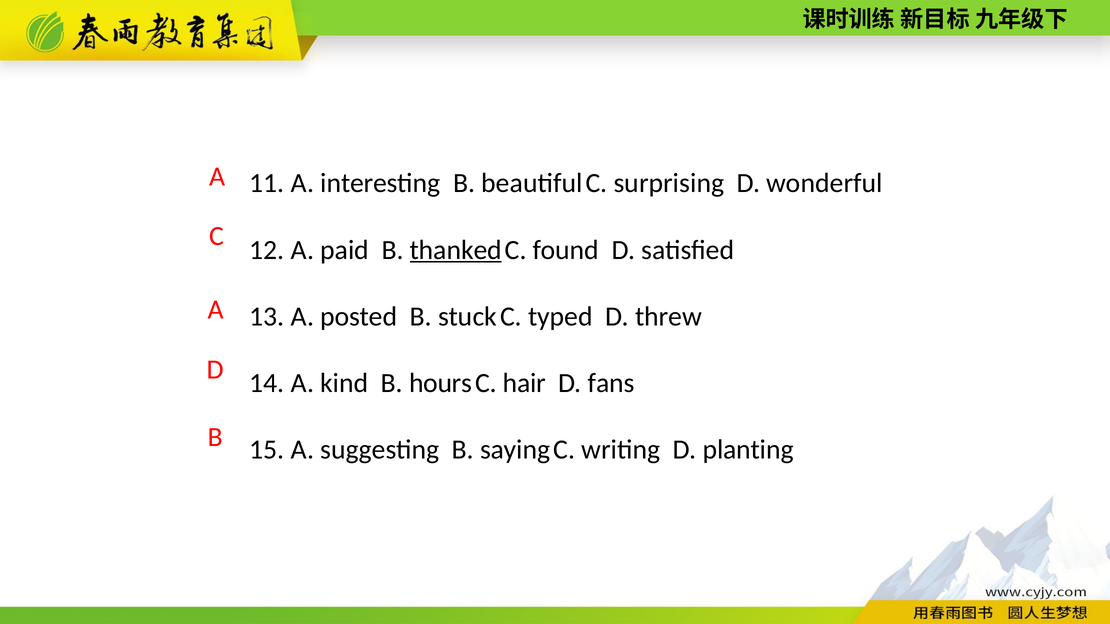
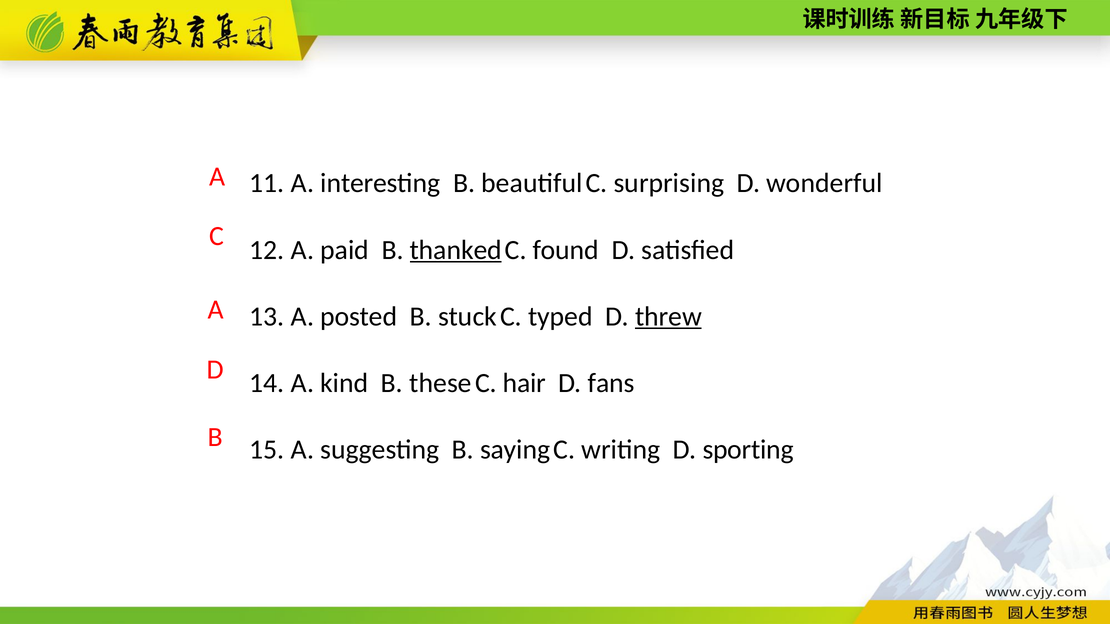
threw underline: none -> present
hours: hours -> these
planting: planting -> sporting
